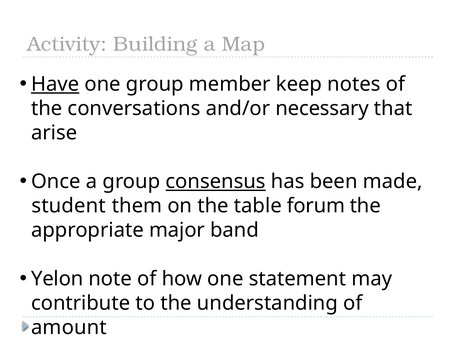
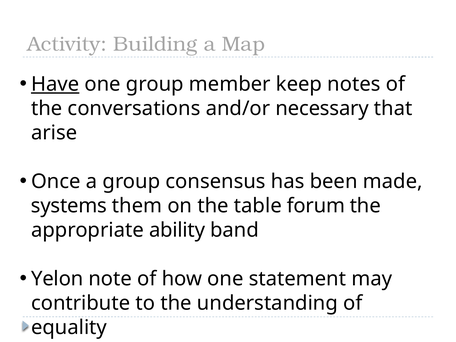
consensus underline: present -> none
student: student -> systems
major: major -> ability
amount: amount -> equality
